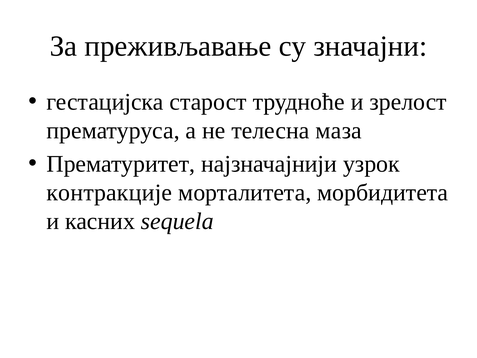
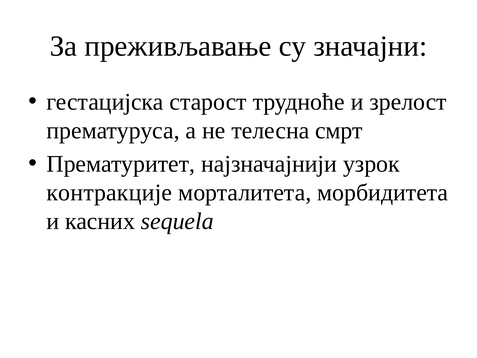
маза: маза -> смрт
